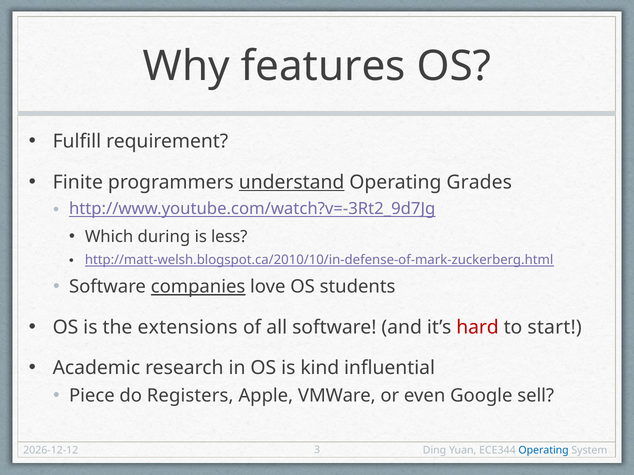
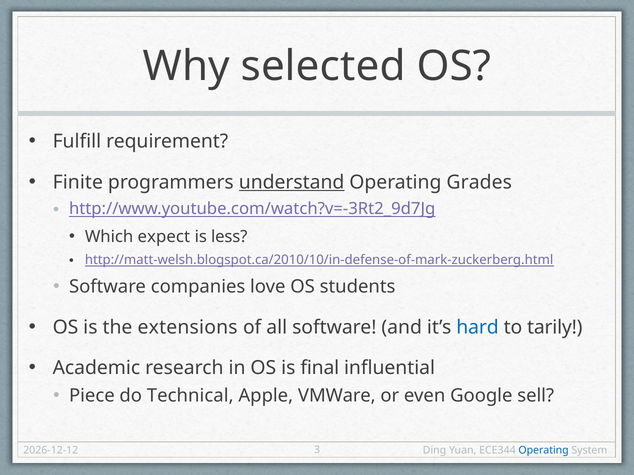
features: features -> selected
during: during -> expect
companies underline: present -> none
hard colour: red -> blue
start: start -> tarily
kind: kind -> final
Registers: Registers -> Technical
